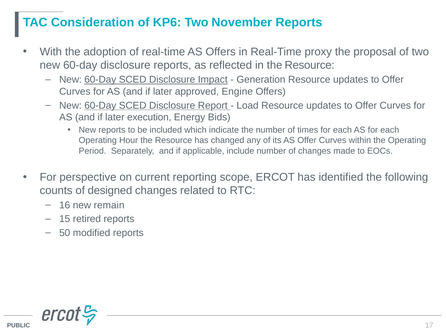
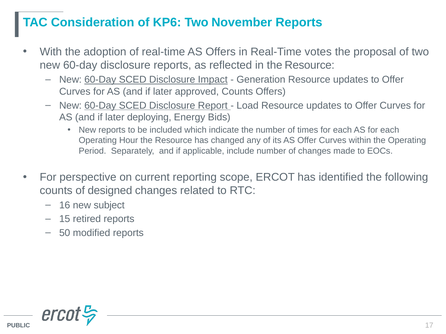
proxy: proxy -> votes
approved Engine: Engine -> Counts
execution: execution -> deploying
remain: remain -> subject
